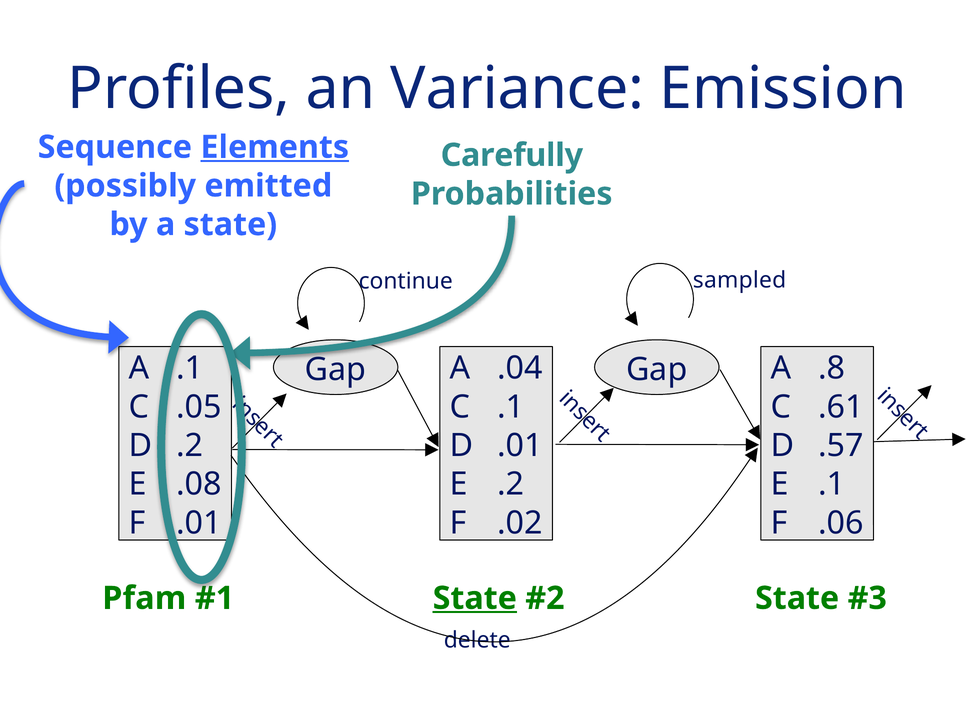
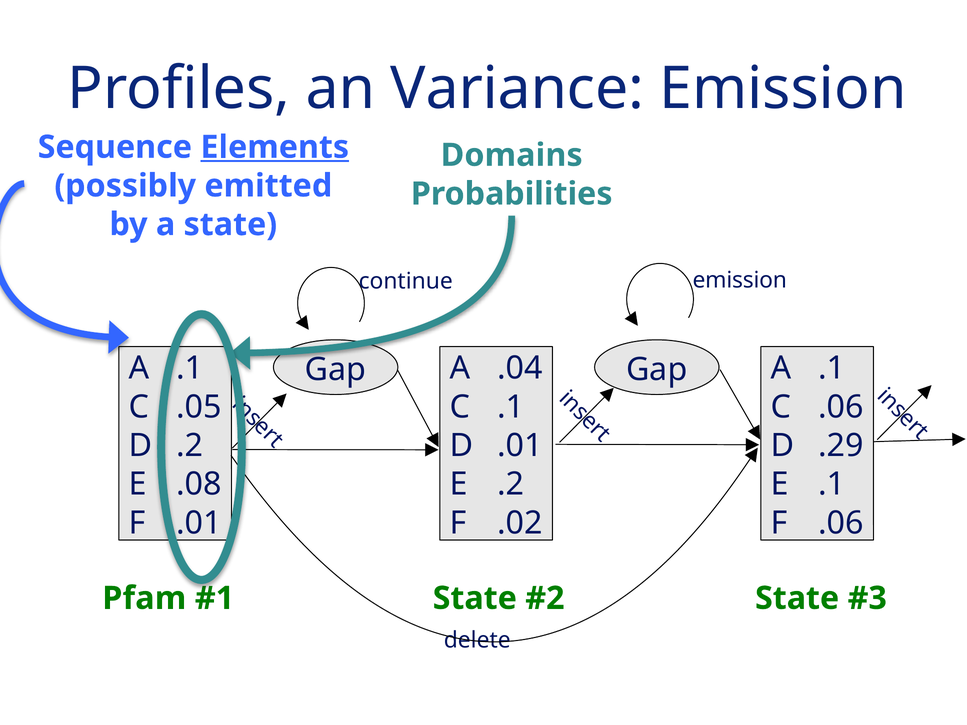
Carefully: Carefully -> Domains
sampled at (740, 281): sampled -> emission
Gap A .8: .8 -> .1
C .61: .61 -> .06
.57: .57 -> .29
State at (475, 598) underline: present -> none
